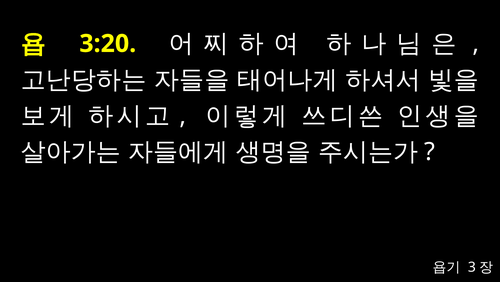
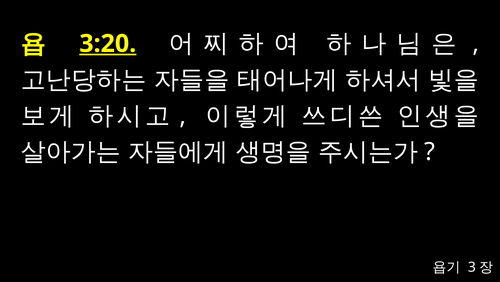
3:20 underline: none -> present
